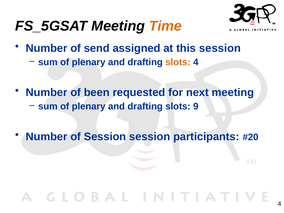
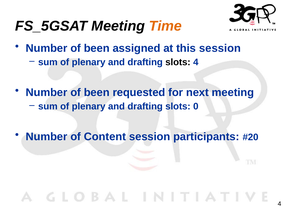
send at (97, 48): send -> been
slots at (178, 62) colour: orange -> black
9: 9 -> 0
of Session: Session -> Content
